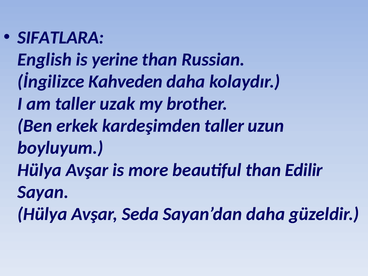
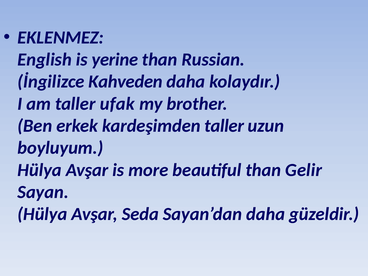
SIFATLARA: SIFATLARA -> EKLENMEZ
uzak: uzak -> ufak
Edilir: Edilir -> Gelir
